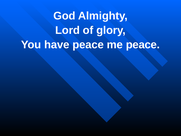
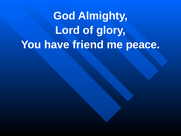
have peace: peace -> friend
